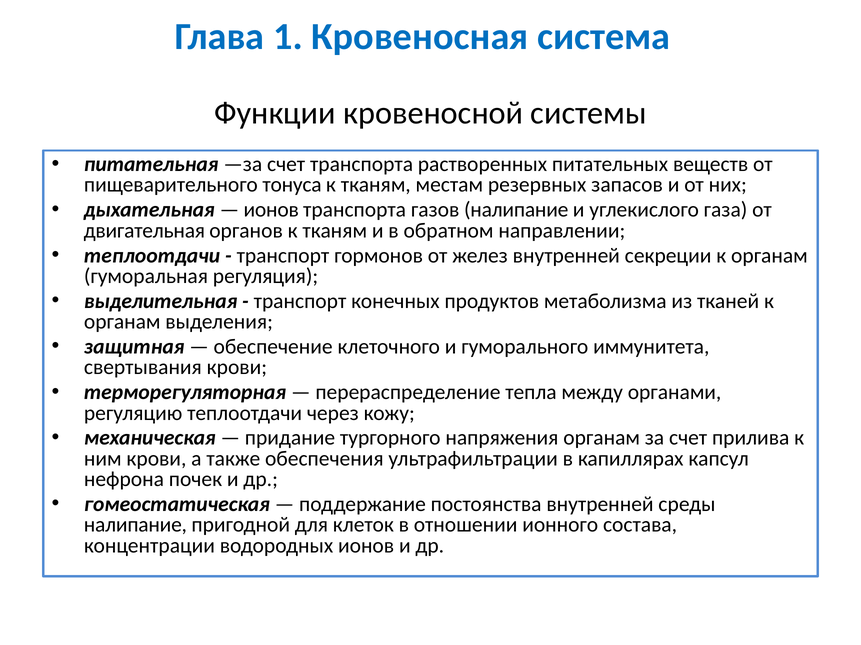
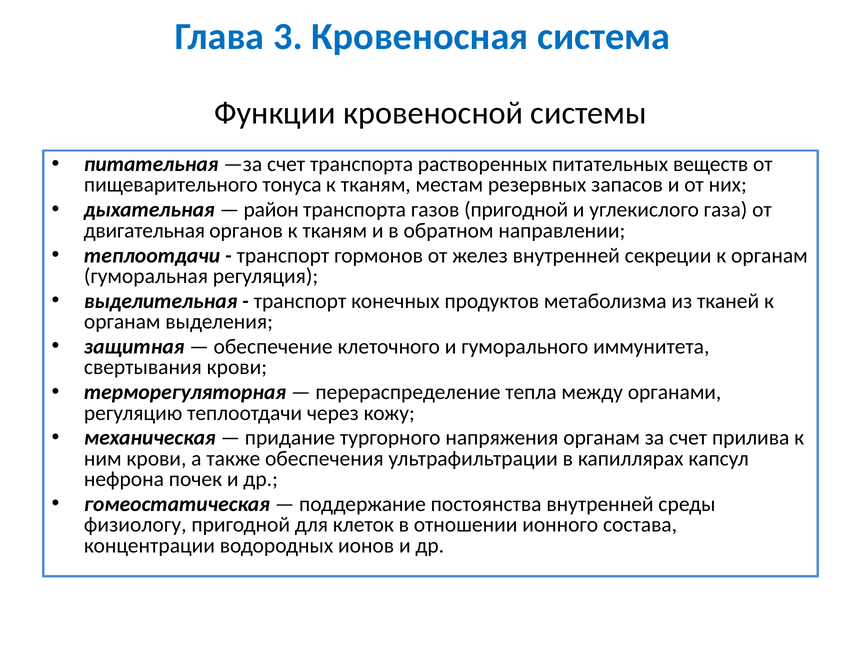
1: 1 -> 3
ионов at (271, 210): ионов -> район
газов налипание: налипание -> пригодной
налипание at (135, 525): налипание -> физиологу
